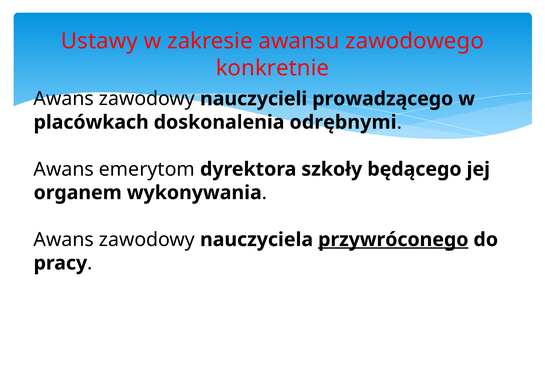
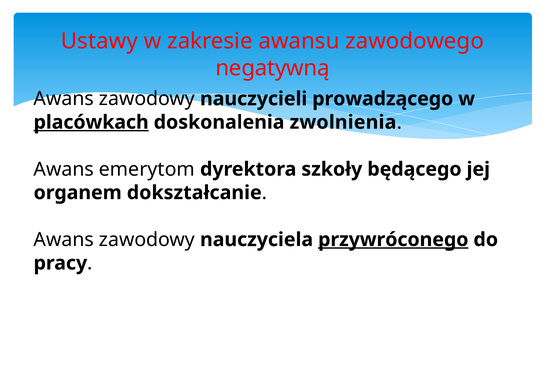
konkretnie: konkretnie -> negatywną
placówkach underline: none -> present
odrębnymi: odrębnymi -> zwolnienia
wykonywania: wykonywania -> dokształcanie
